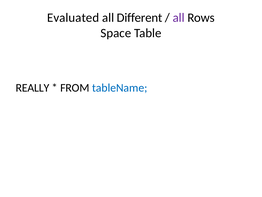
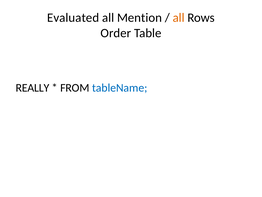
Different: Different -> Mention
all at (179, 18) colour: purple -> orange
Space: Space -> Order
